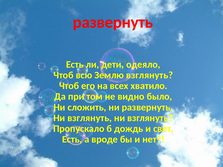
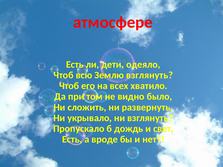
развернуть at (113, 22): развернуть -> атмосфере
взглянуть at (90, 118): взглянуть -> укрывало
